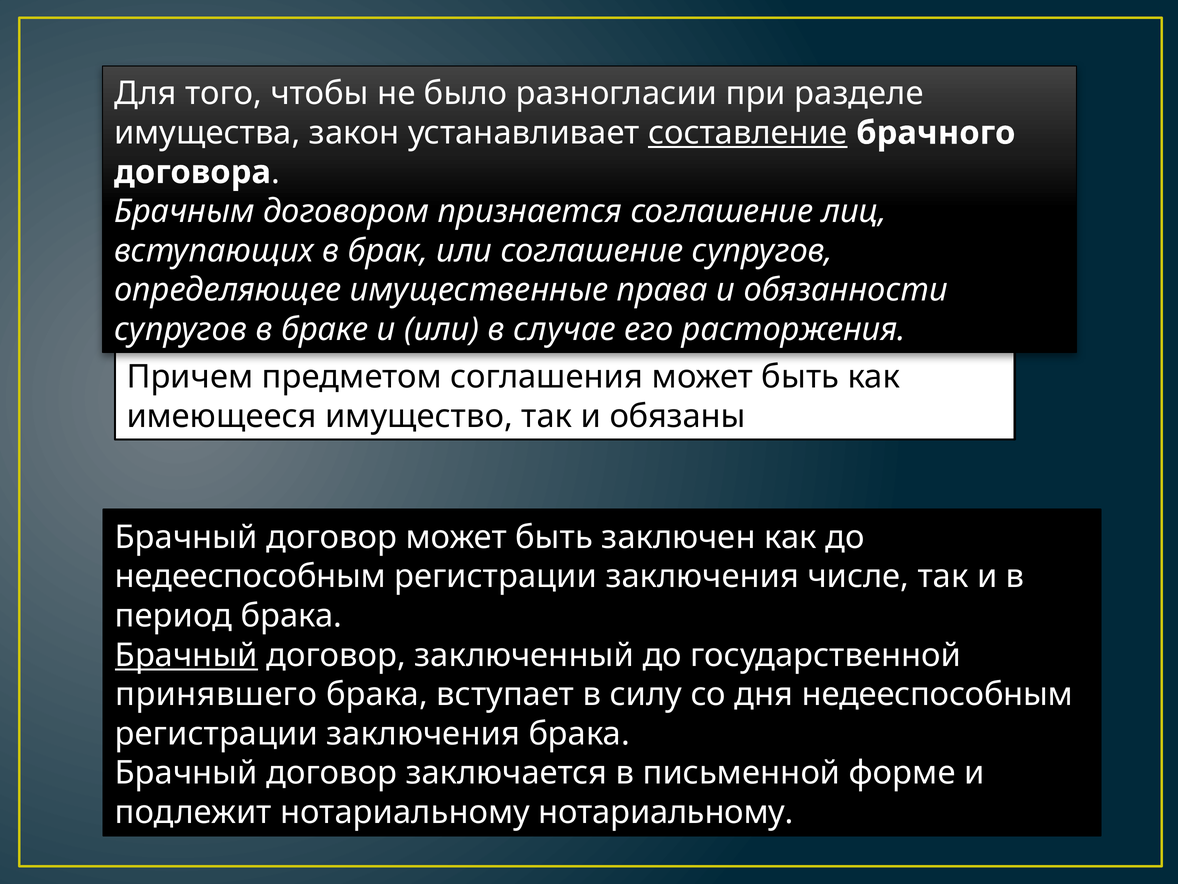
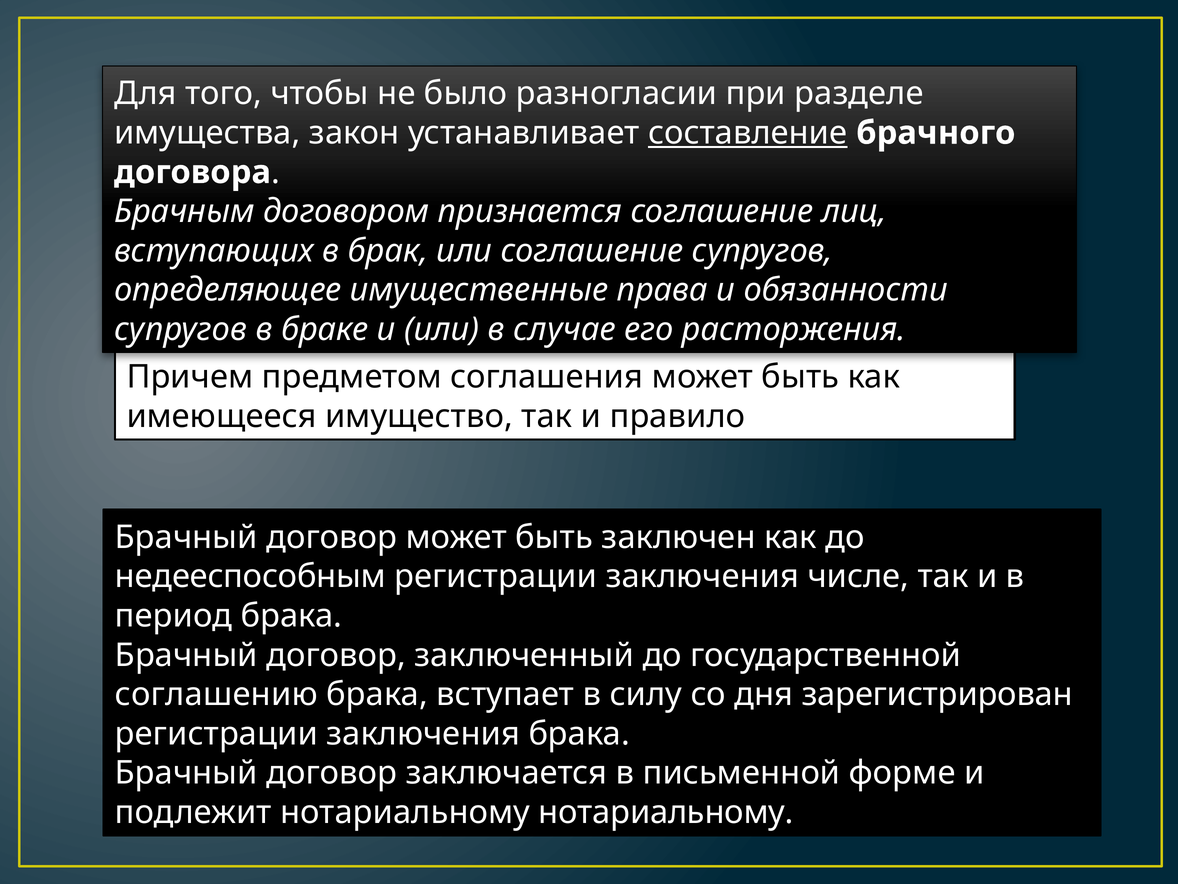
обязаны: обязаны -> правило
Брачный at (186, 655) underline: present -> none
принявшего: принявшего -> соглашению
дня недееспособным: недееспособным -> зарегистрирован
